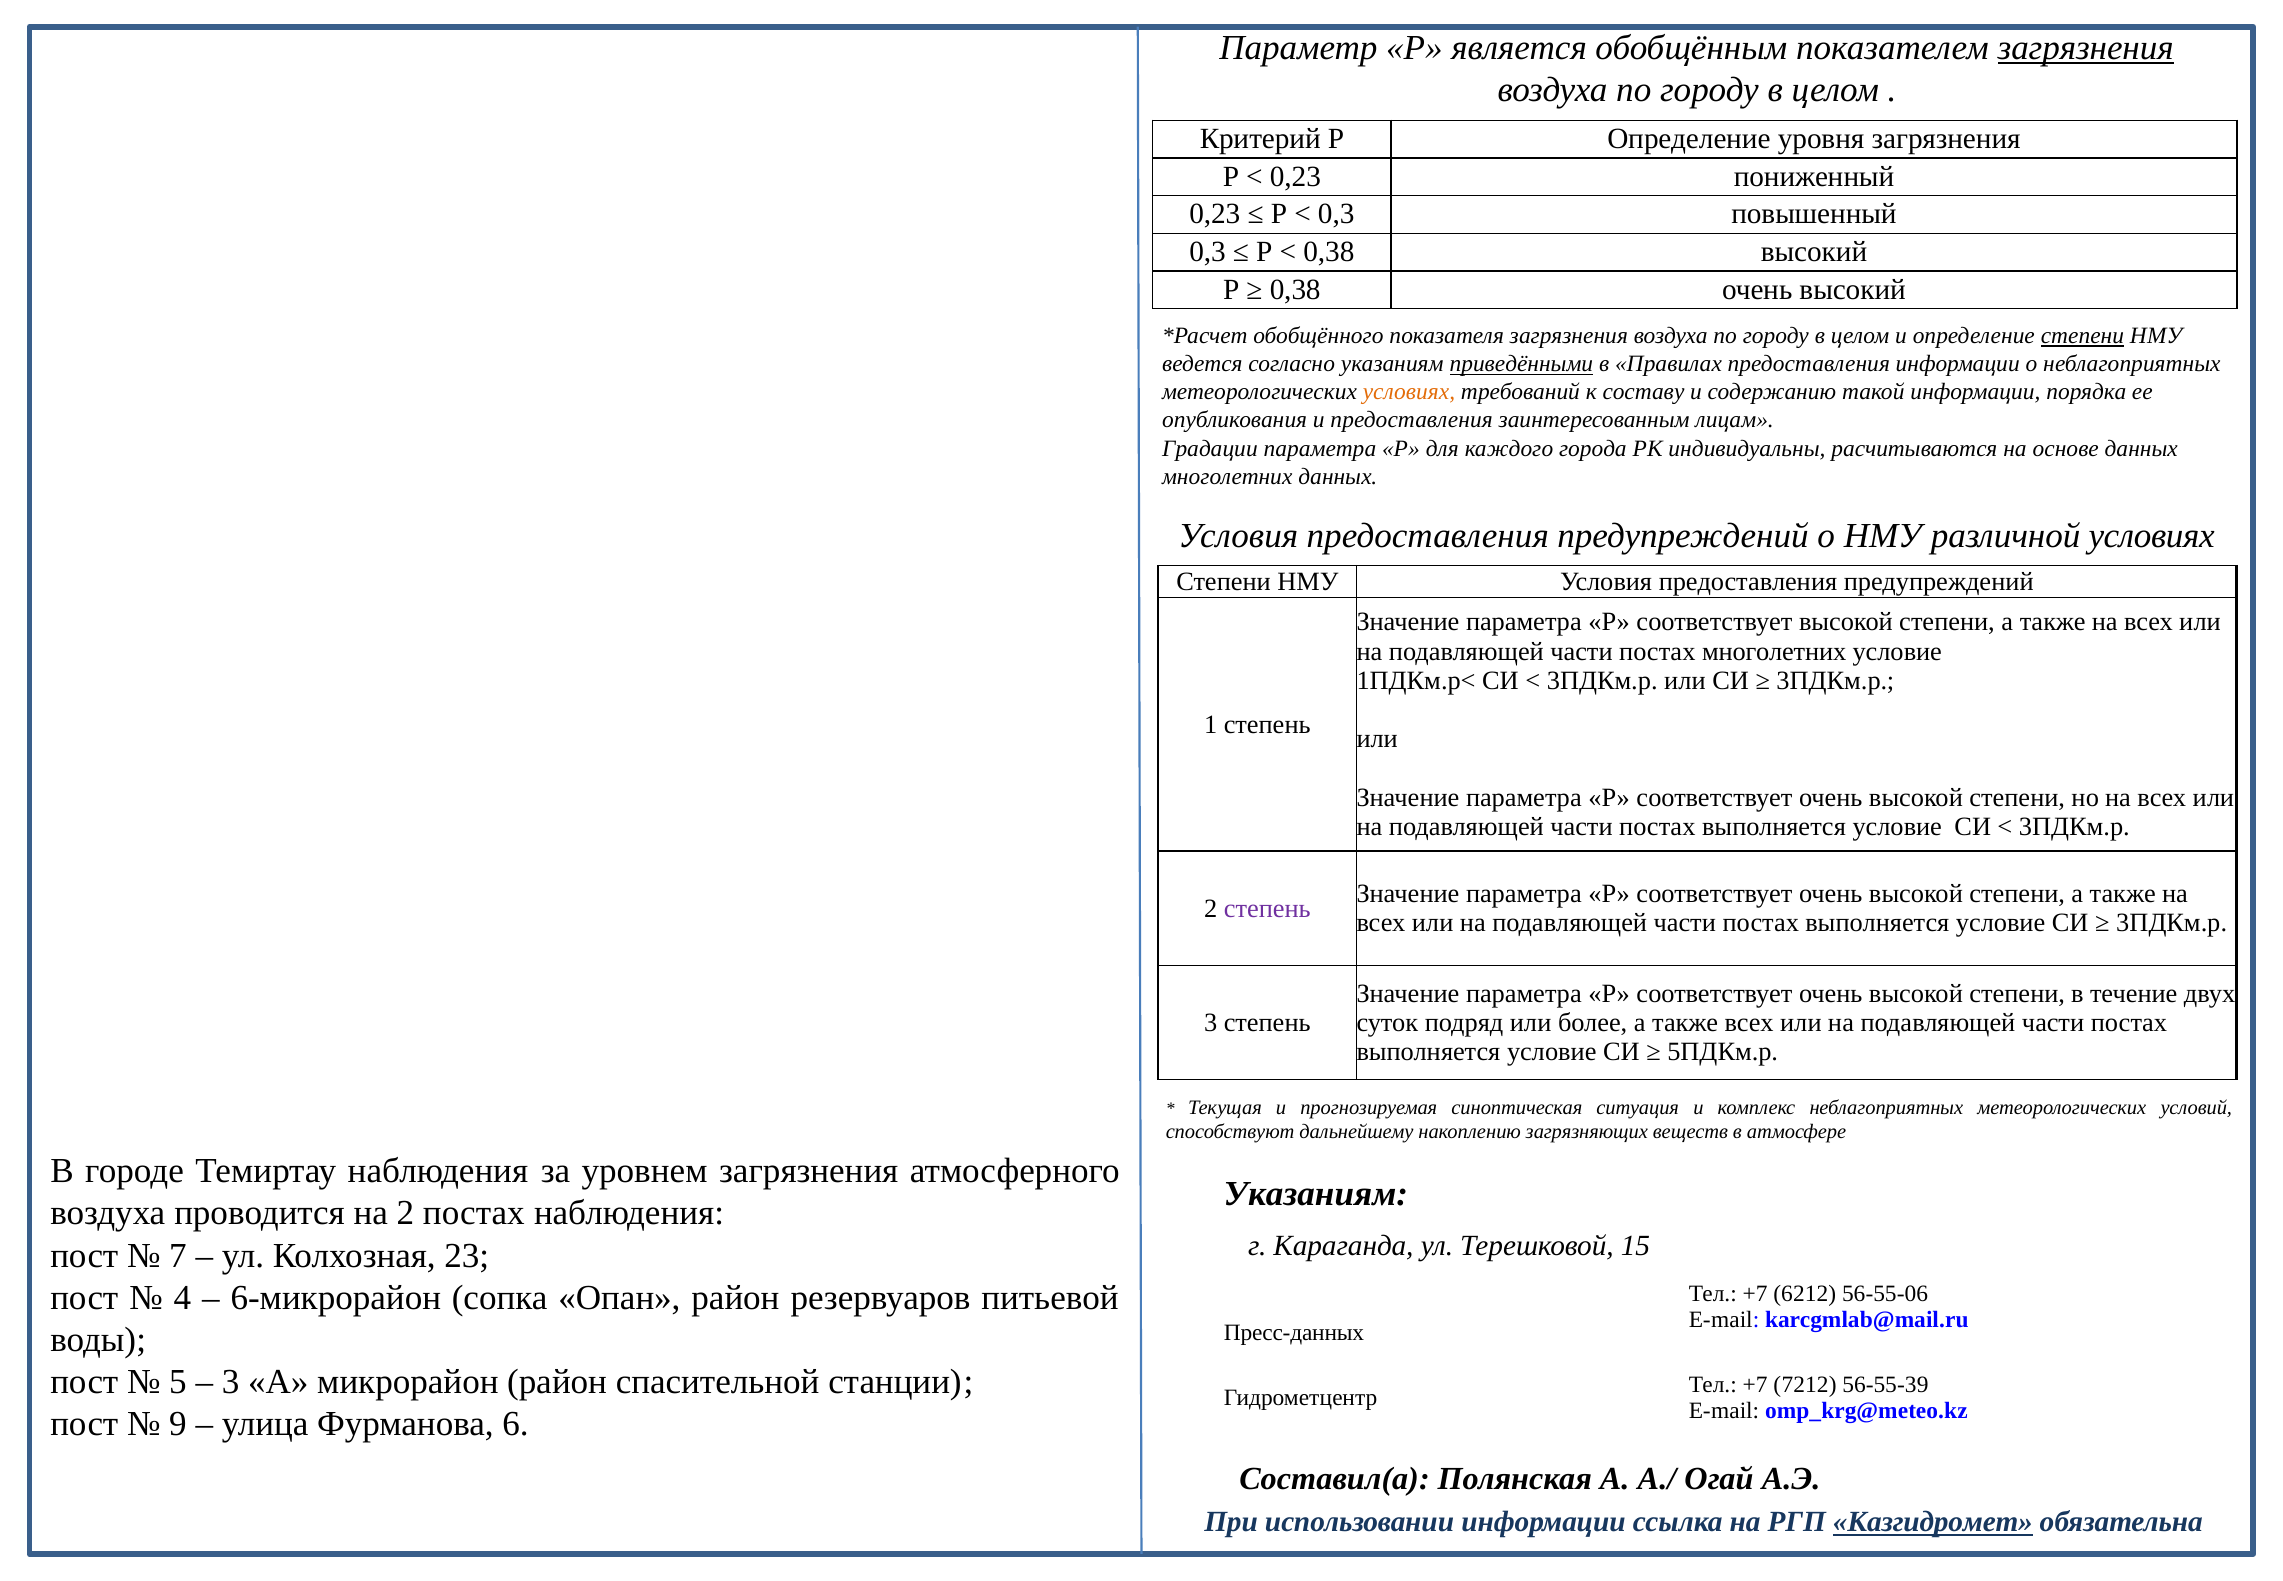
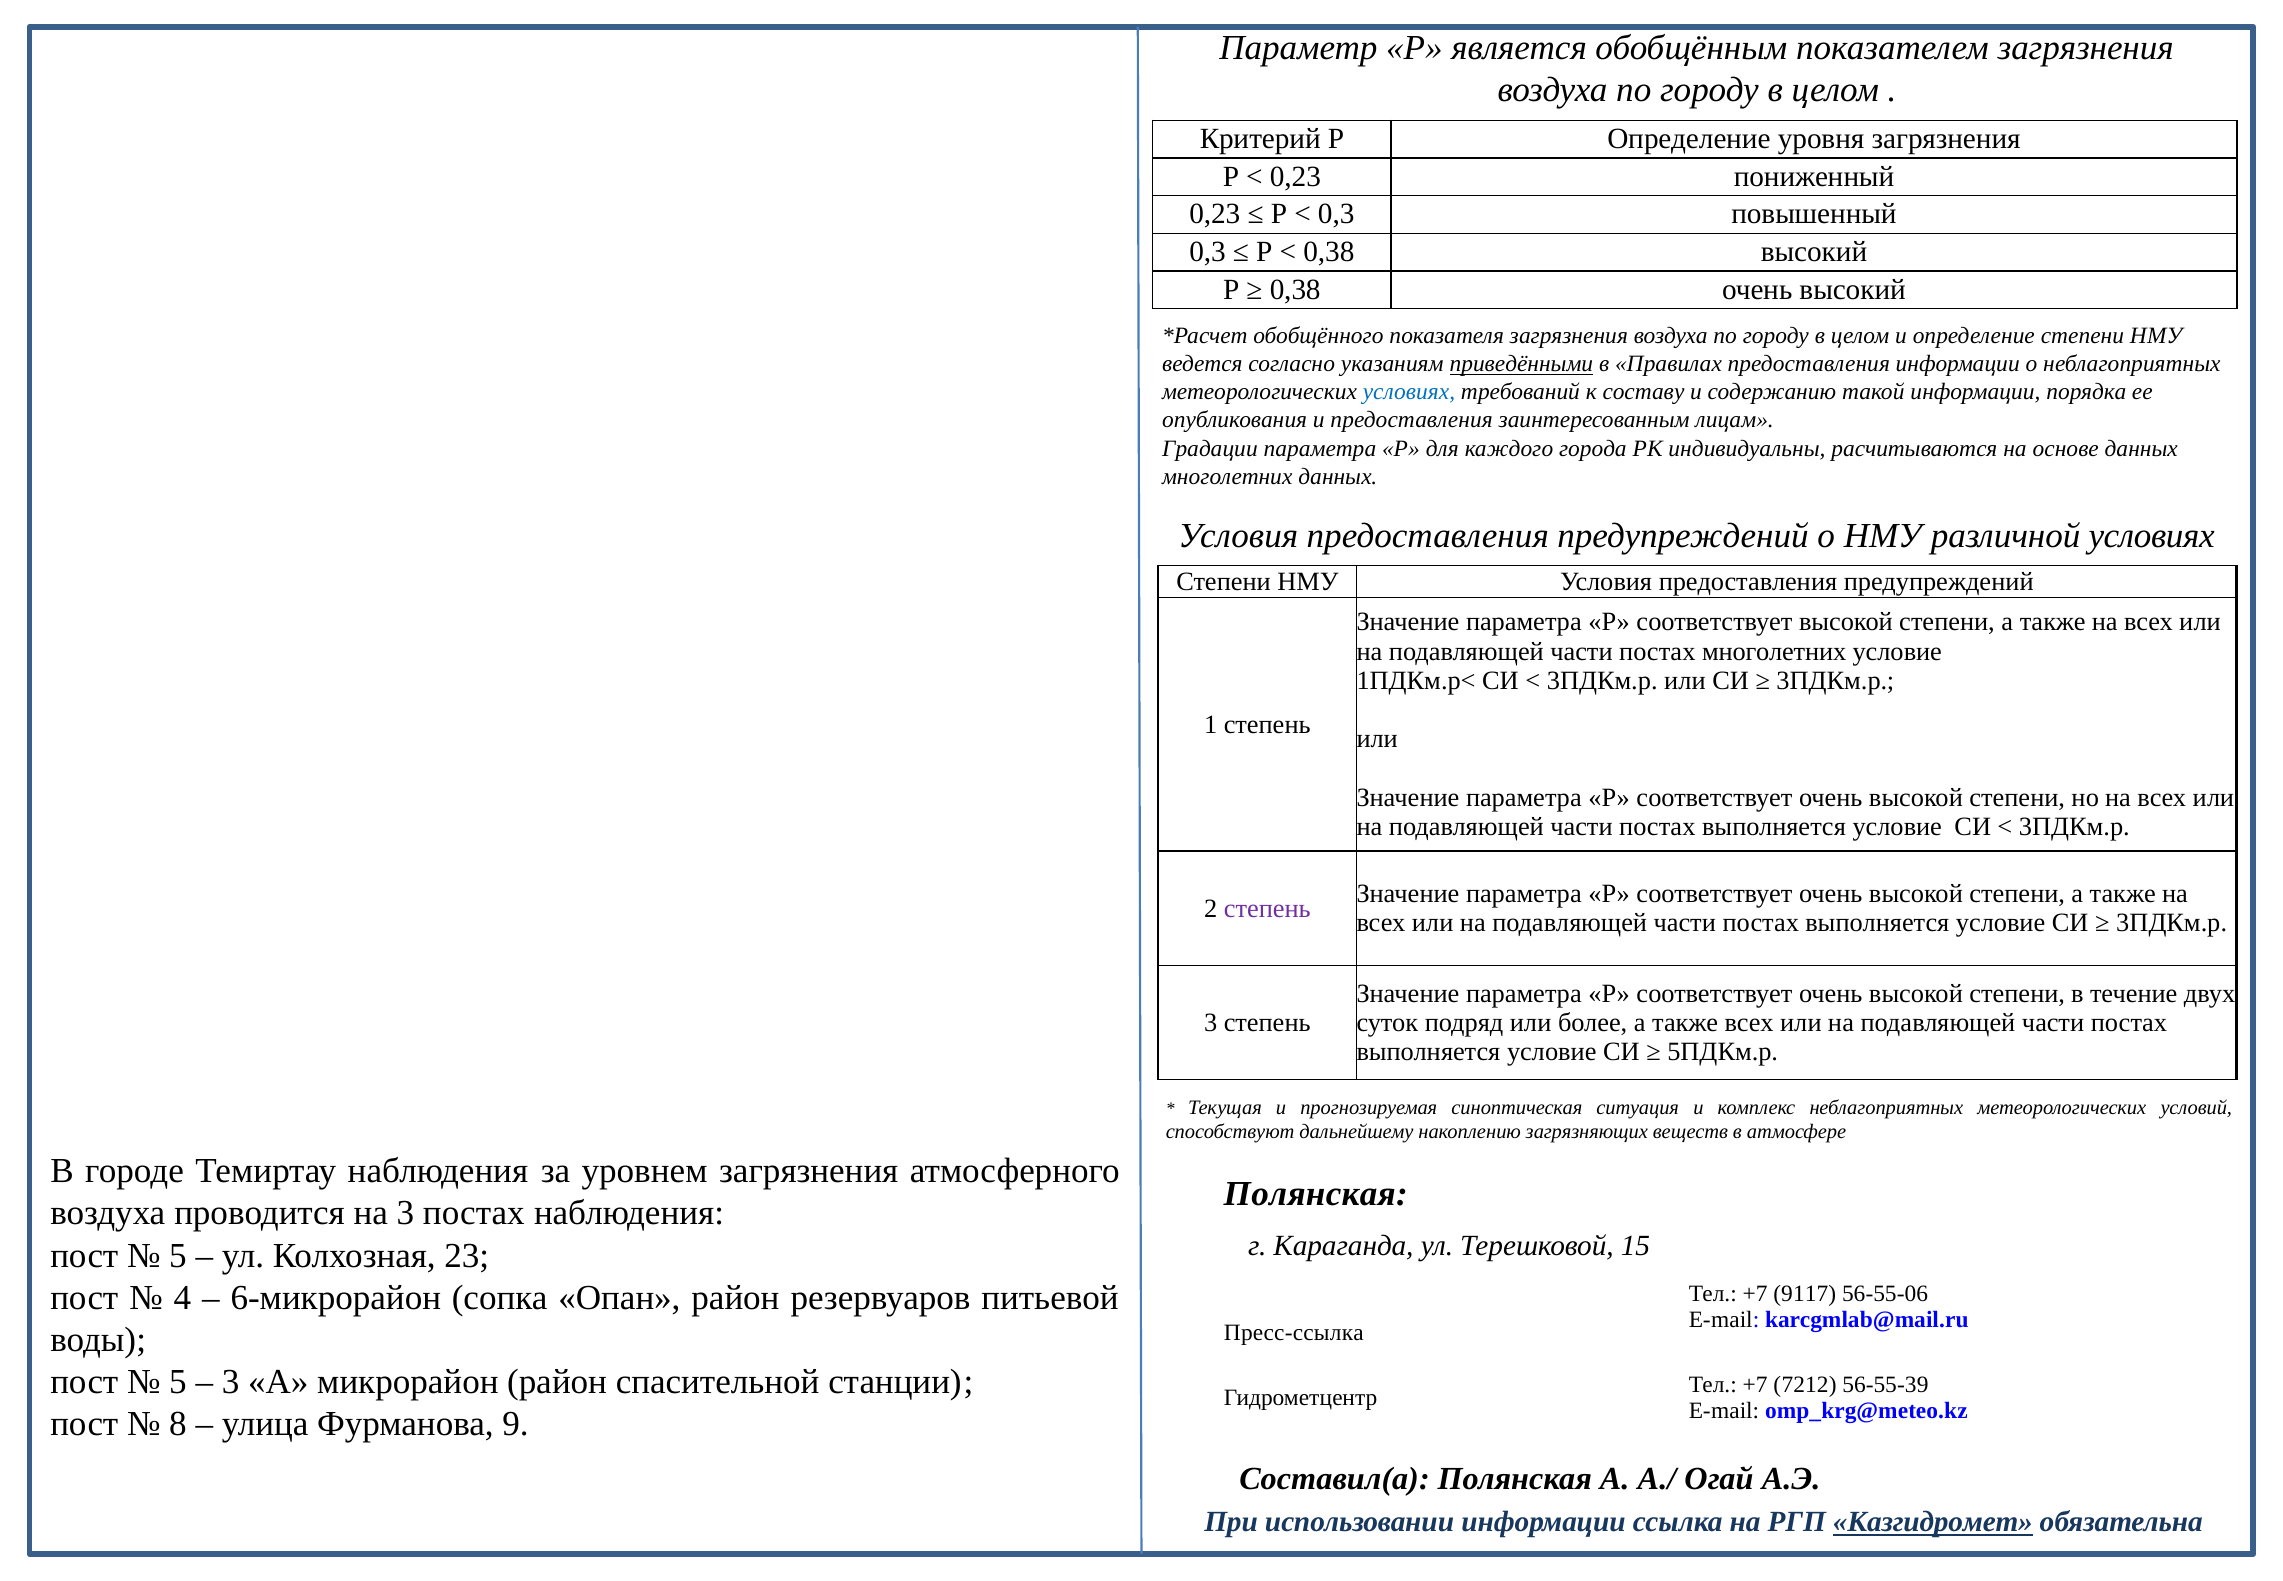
загрязнения at (2086, 48) underline: present -> none
степени at (2082, 336) underline: present -> none
условиях at (1409, 392) colour: orange -> blue
Указаниям at (1316, 1194): Указаниям -> Полянская
на 2: 2 -> 3
7 at (178, 1255): 7 -> 5
6212: 6212 -> 9117
Пресс-данных: Пресс-данных -> Пресс-ссылка
9: 9 -> 8
6: 6 -> 9
